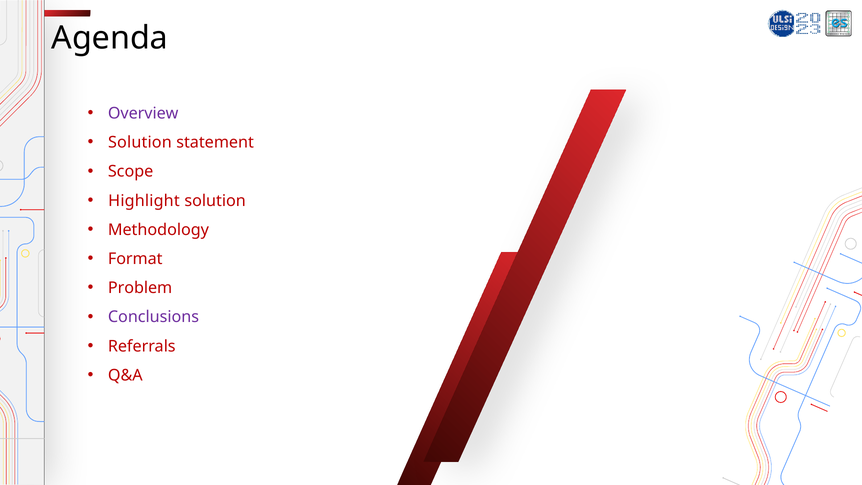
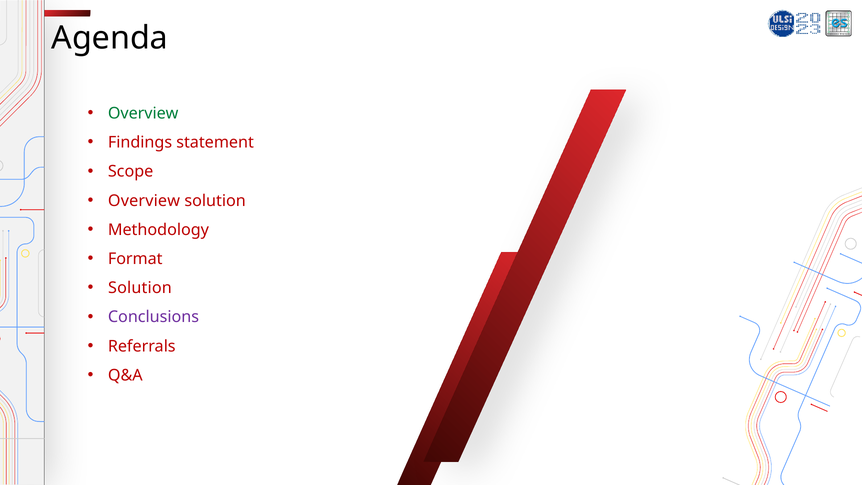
Overview at (143, 113) colour: purple -> green
Solution at (140, 142): Solution -> Findings
Highlight at (144, 201): Highlight -> Overview
Problem at (140, 288): Problem -> Solution
